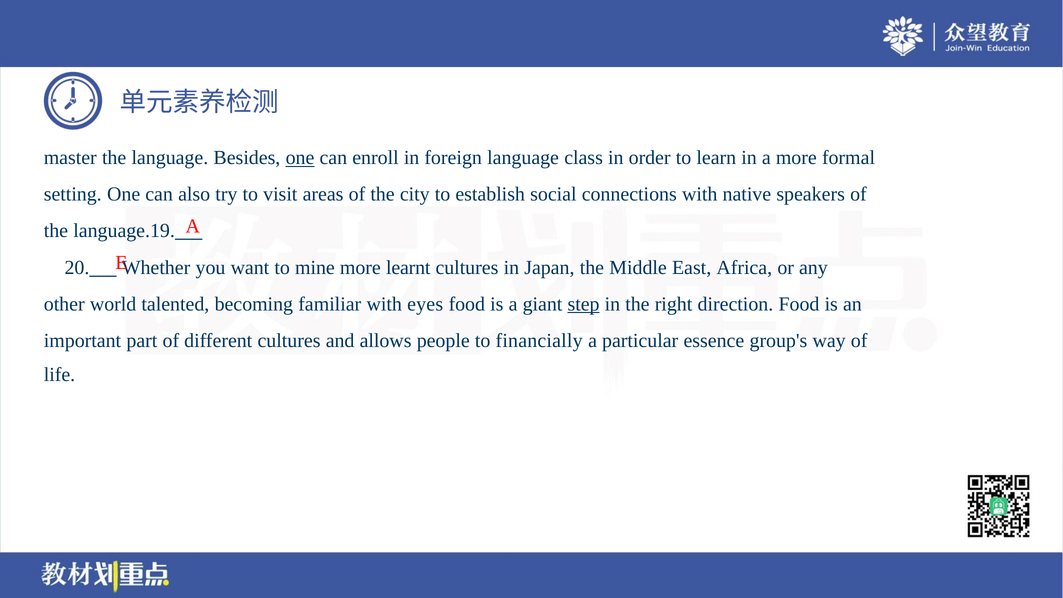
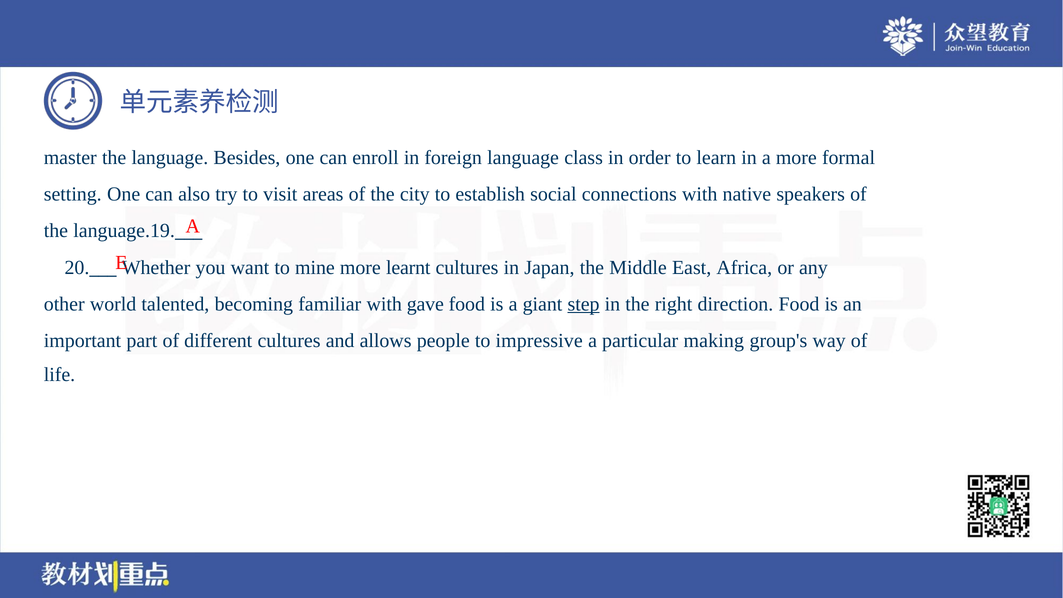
one at (300, 158) underline: present -> none
eyes: eyes -> gave
financially: financially -> impressive
essence: essence -> making
